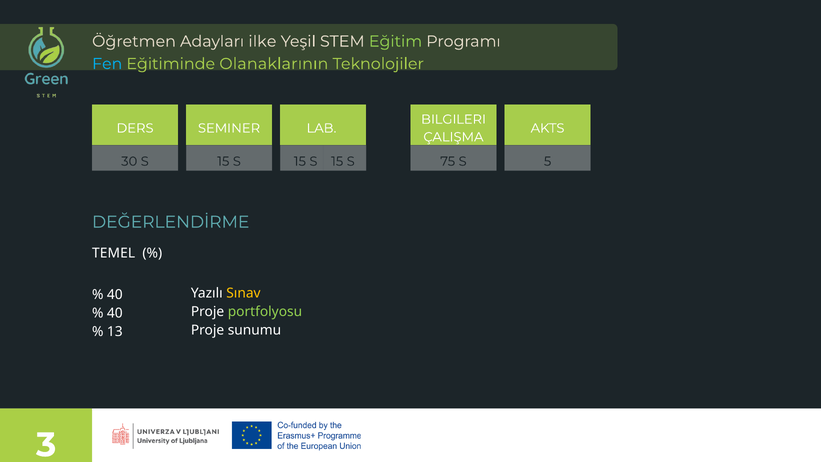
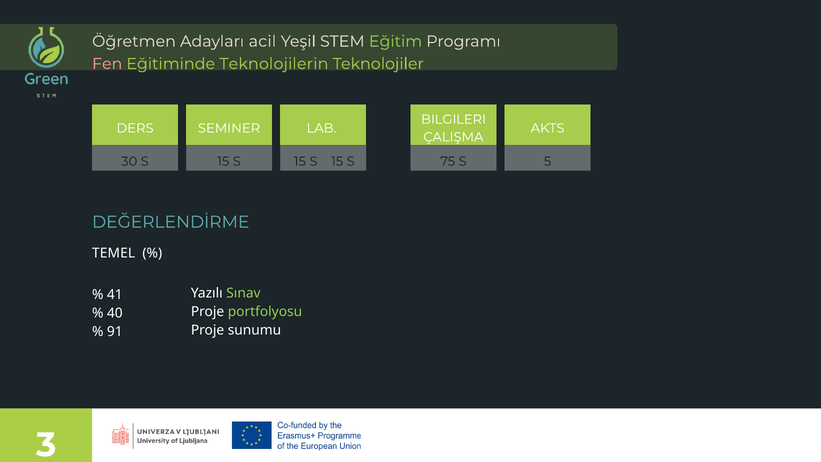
ilke: ilke -> acil
Fen colour: light blue -> pink
Olanaklarının: Olanaklarının -> Teknolojilerin
Sınav colour: yellow -> light green
40 at (115, 295): 40 -> 41
13: 13 -> 91
